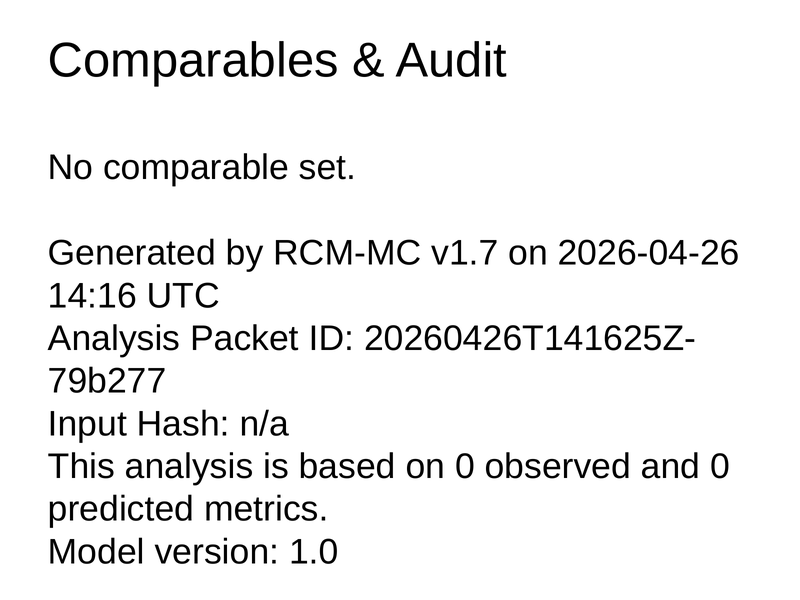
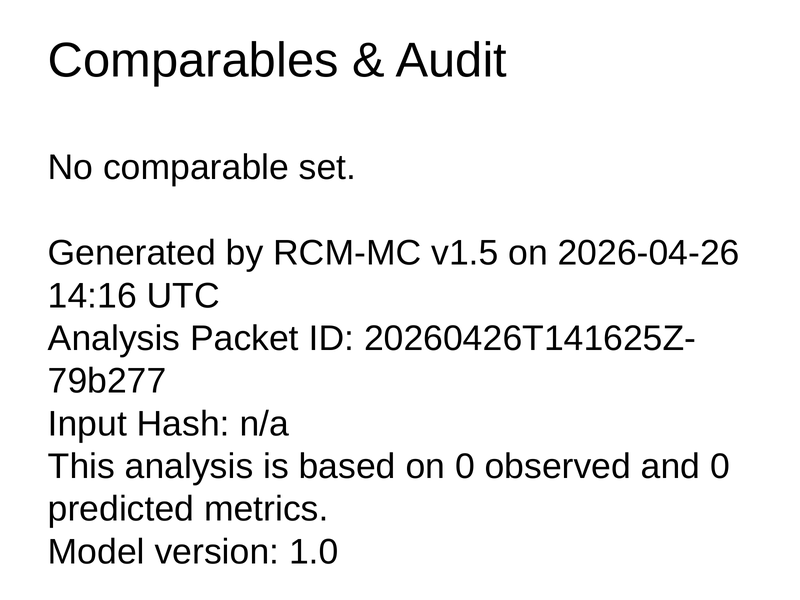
v1.7: v1.7 -> v1.5
